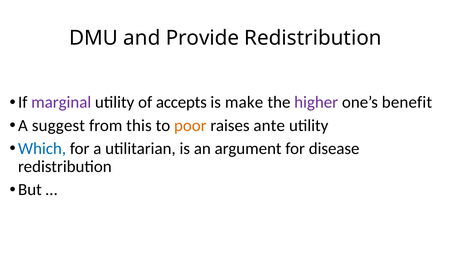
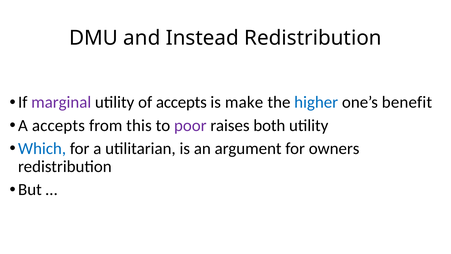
Provide: Provide -> Instead
higher colour: purple -> blue
A suggest: suggest -> accepts
poor colour: orange -> purple
ante: ante -> both
disease: disease -> owners
